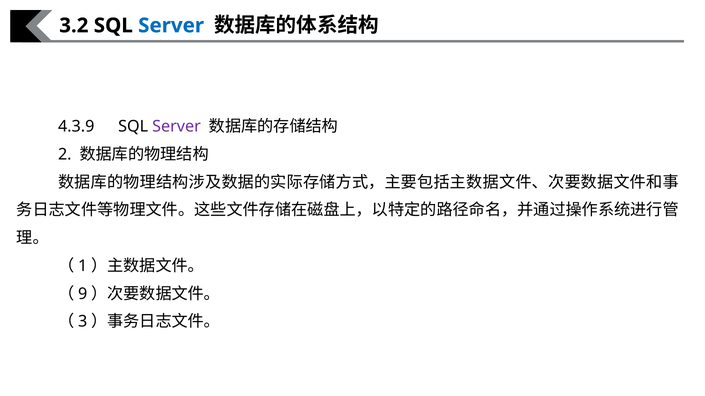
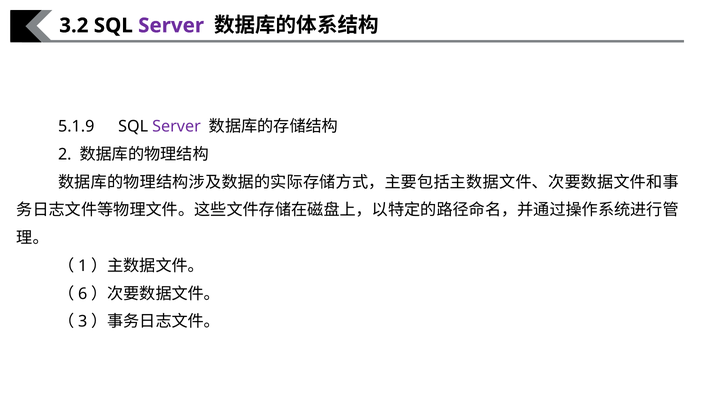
Server at (171, 26) colour: blue -> purple
4.3.9: 4.3.9 -> 5.1.9
9: 9 -> 6
